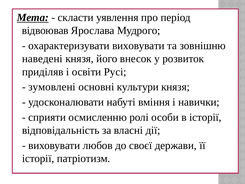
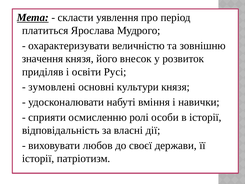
відвоював: відвоював -> платиться
охарактеризувати виховувати: виховувати -> величністю
наведені: наведені -> значення
